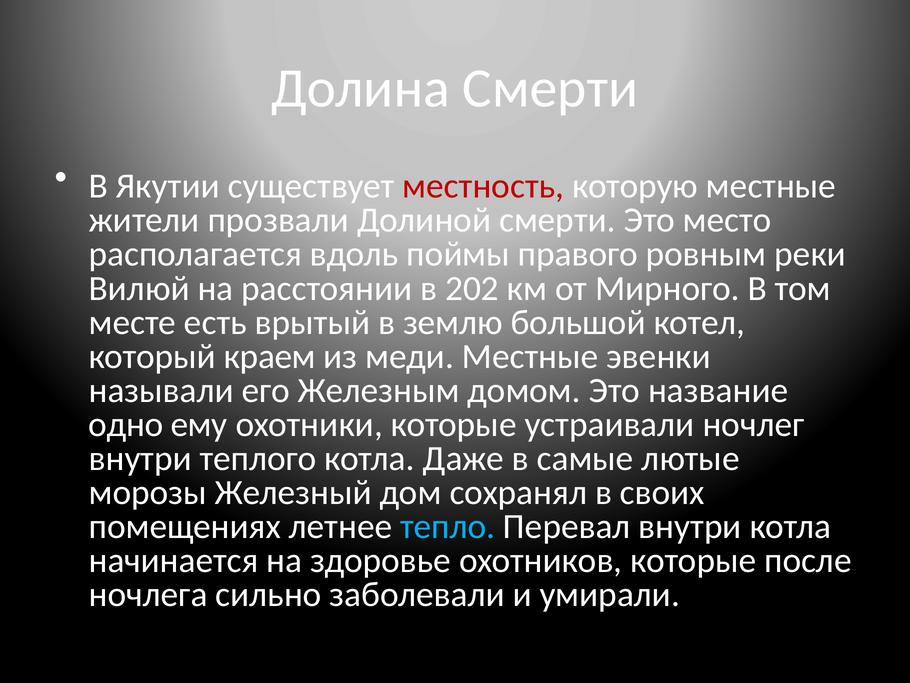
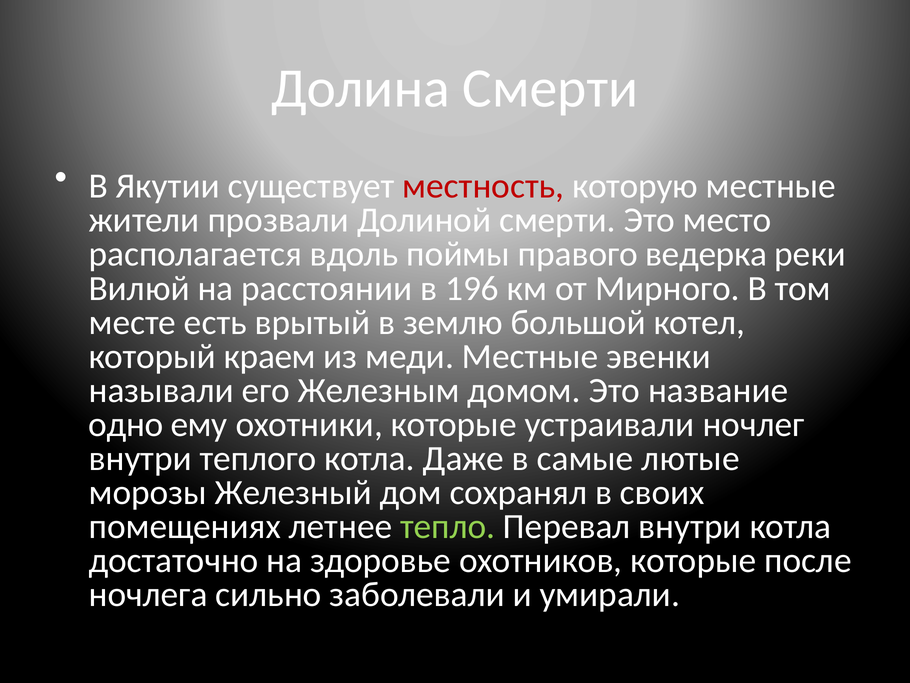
ровным: ровным -> ведерка
202: 202 -> 196
тепло colour: light blue -> light green
начинается: начинается -> достаточно
